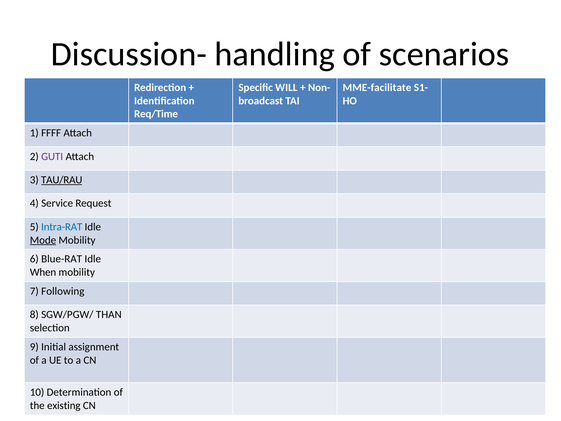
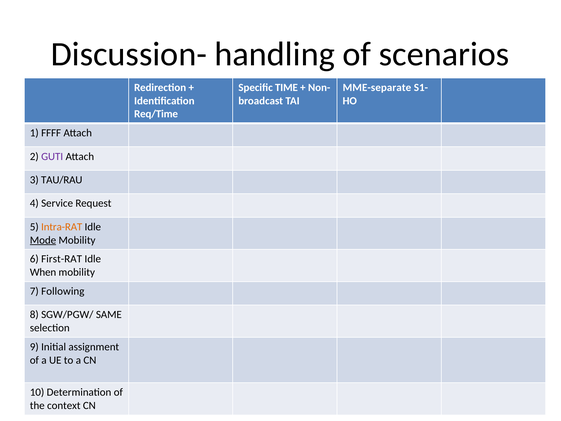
WILL: WILL -> TIME
MME-facilitate: MME-facilitate -> MME-separate
TAU/RAU underline: present -> none
Intra-RAT colour: blue -> orange
Blue-RAT: Blue-RAT -> First-RAT
THAN: THAN -> SAME
existing: existing -> context
